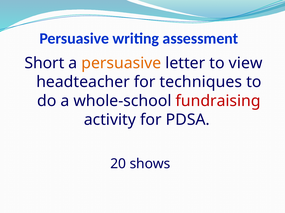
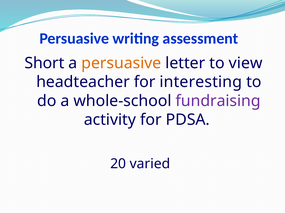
techniques: techniques -> interesting
fundraising colour: red -> purple
shows: shows -> varied
